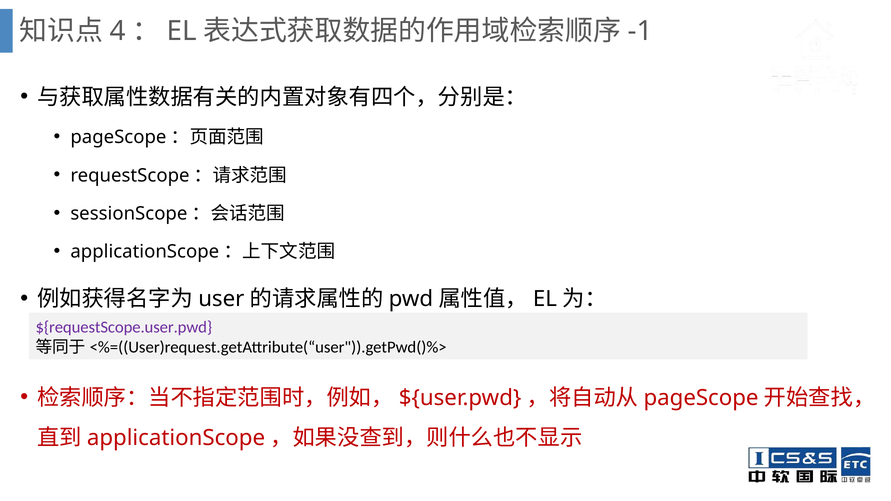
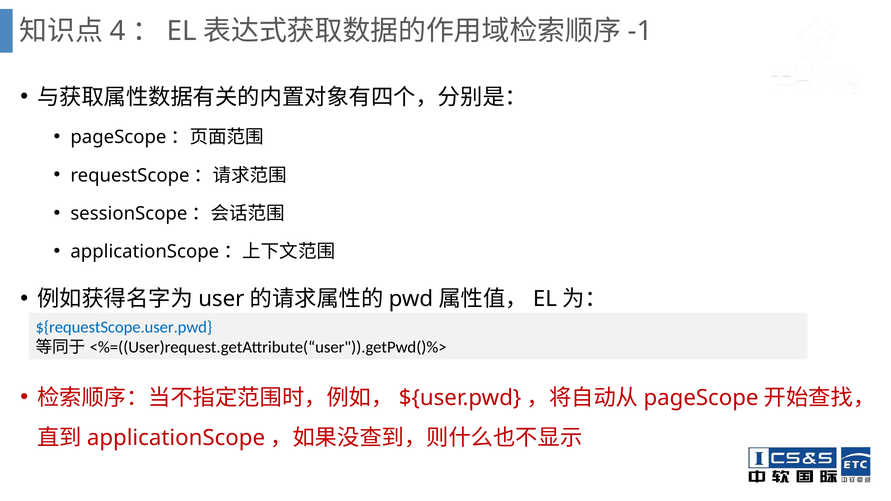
${requestScope.user.pwd colour: purple -> blue
